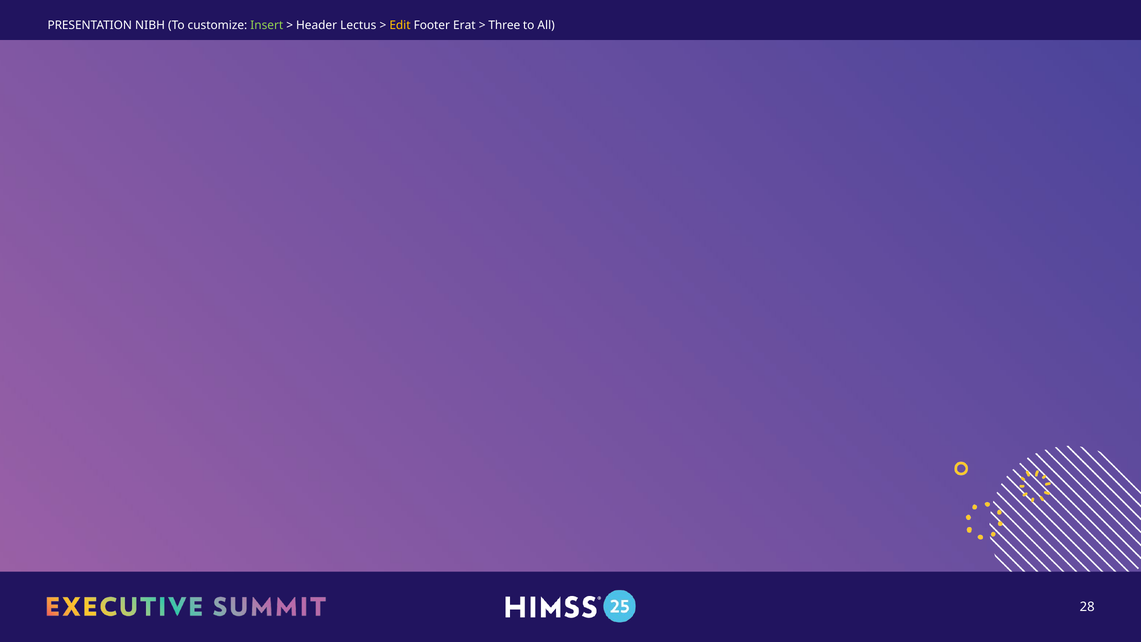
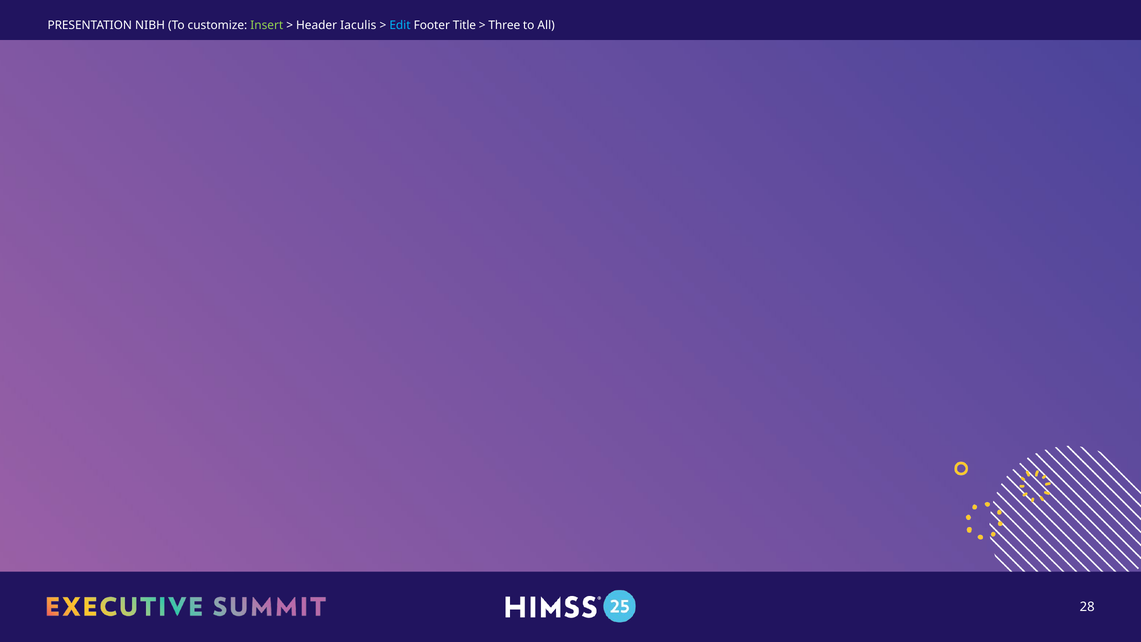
Lectus: Lectus -> Iaculis
Edit colour: yellow -> light blue
Erat: Erat -> Title
